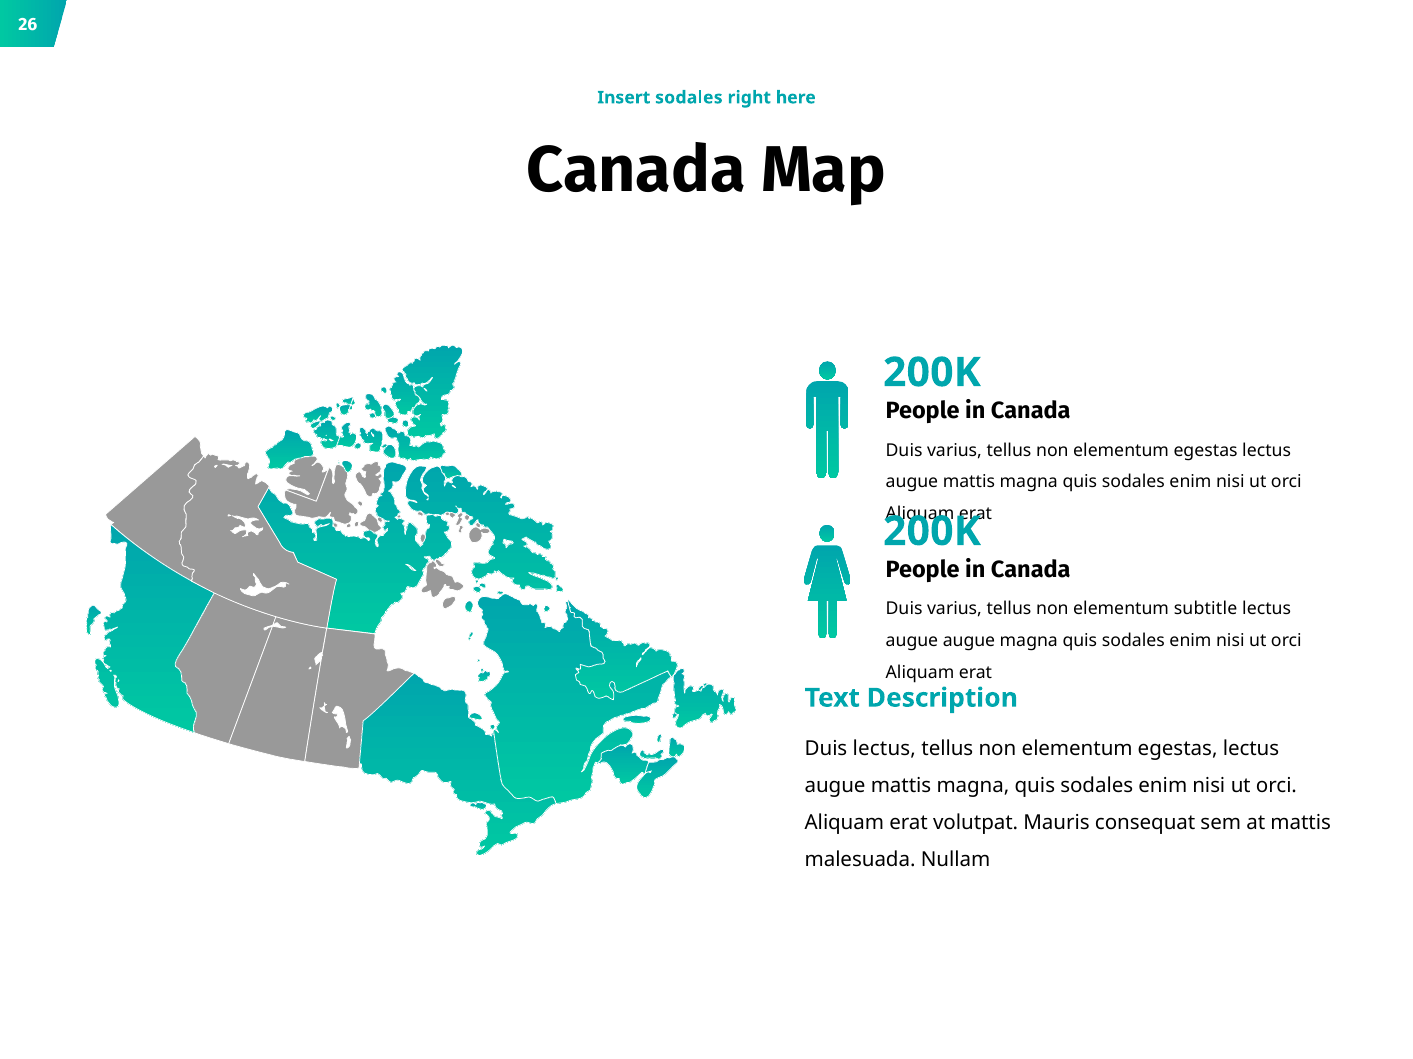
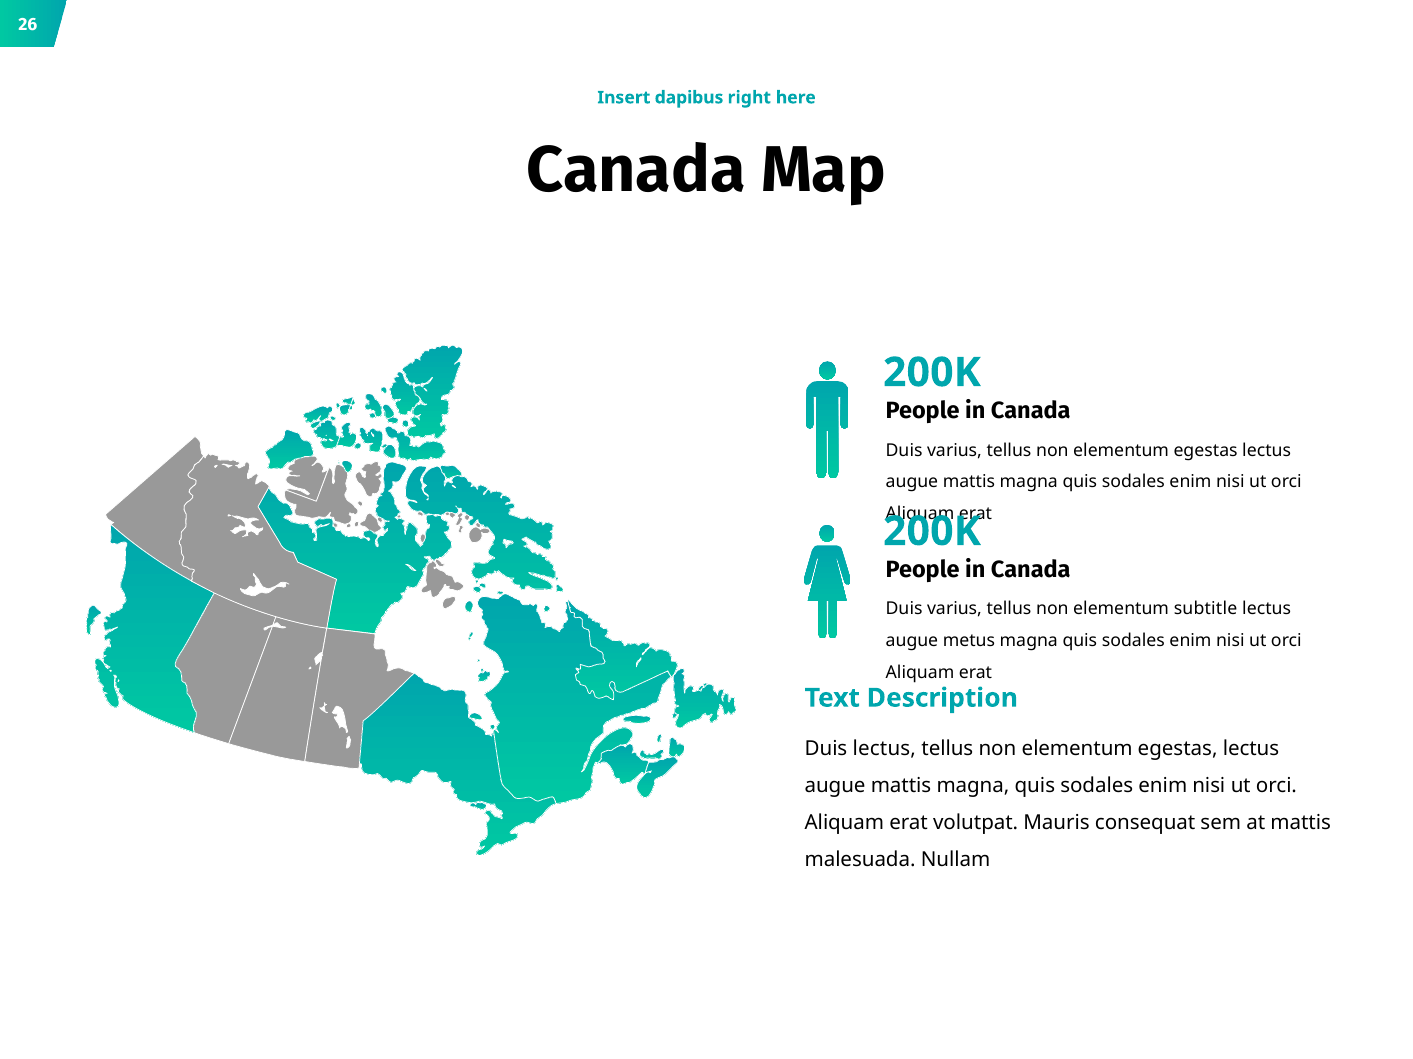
Insert sodales: sodales -> dapibus
augue augue: augue -> metus
